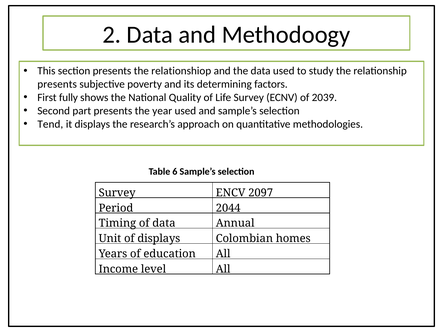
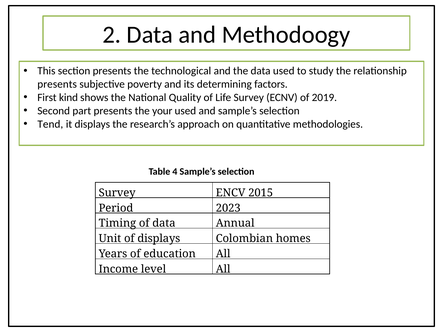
relationshiop: relationshiop -> technological
fully: fully -> kind
2039: 2039 -> 2019
year: year -> your
6: 6 -> 4
2097: 2097 -> 2015
2044: 2044 -> 2023
